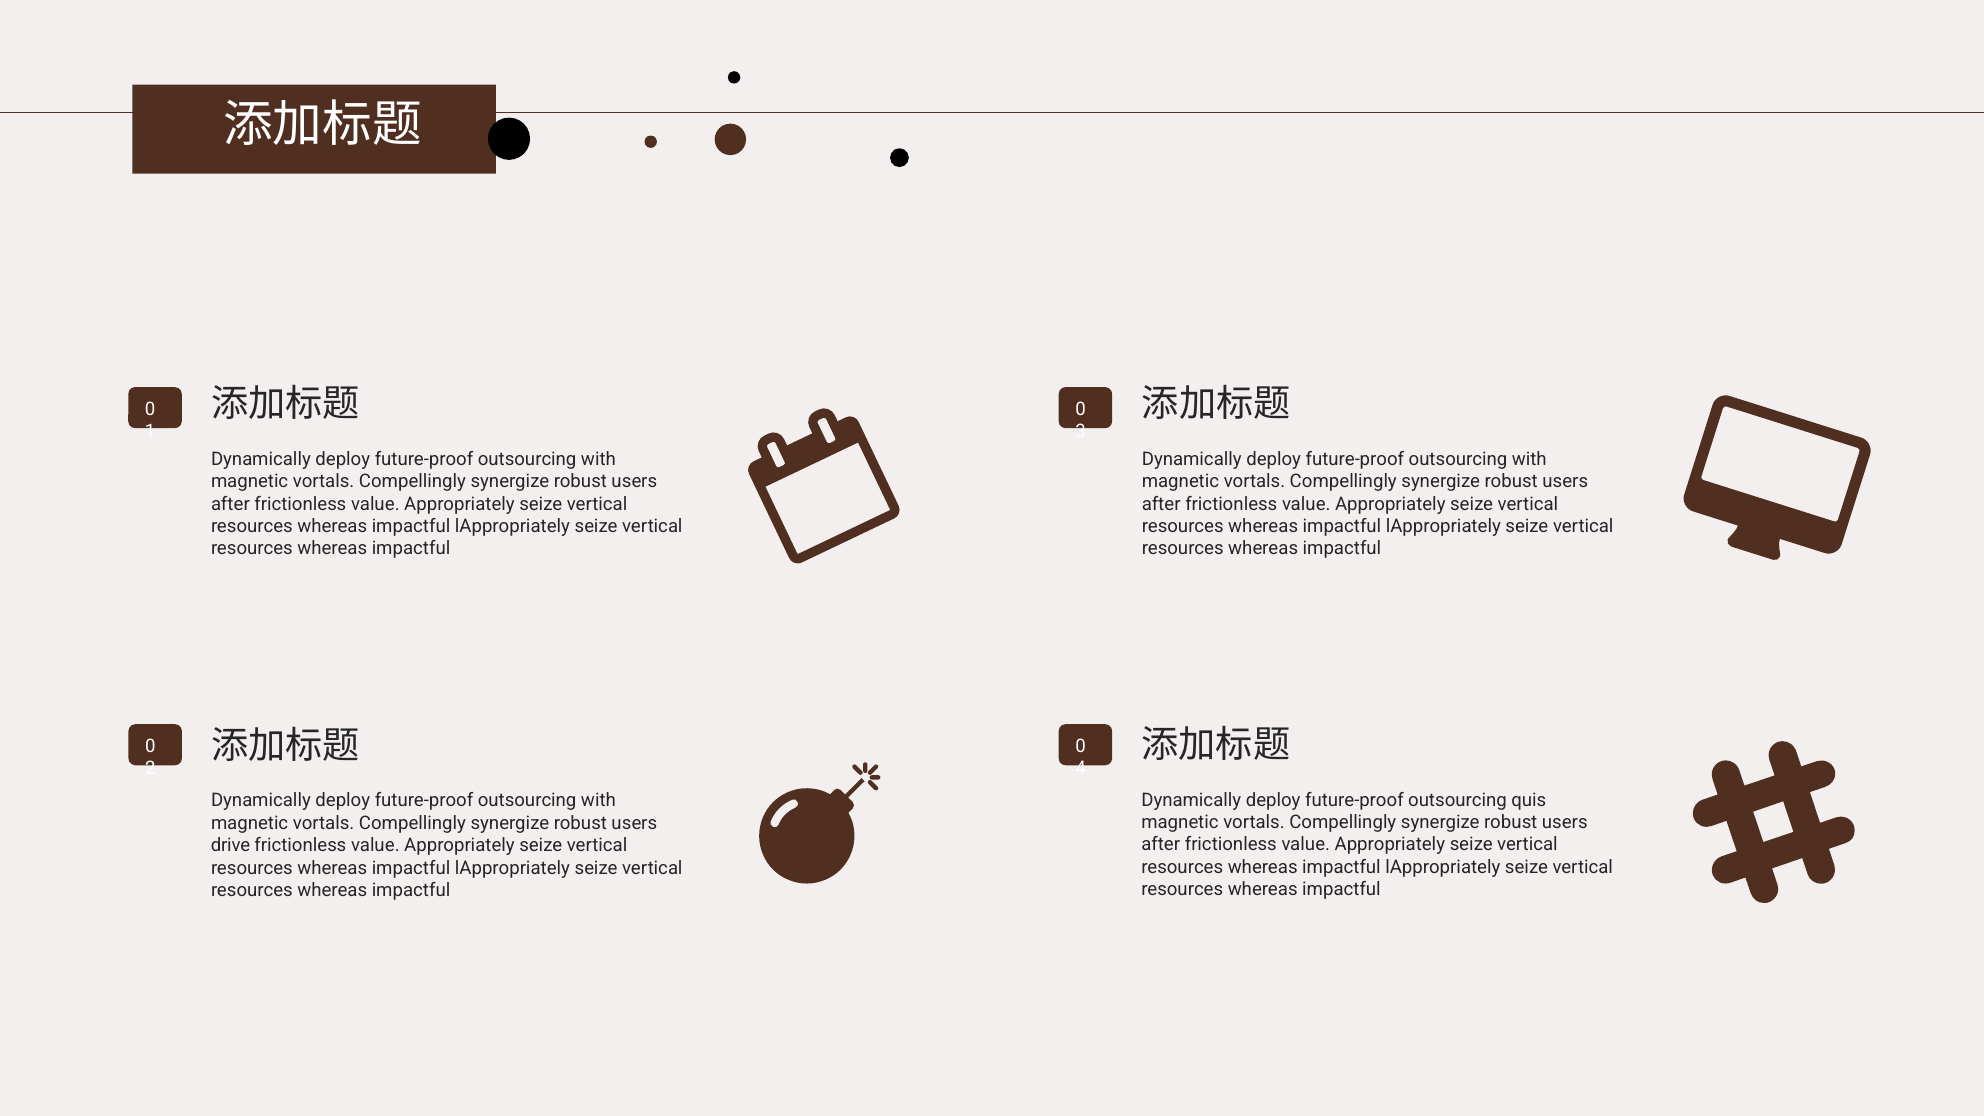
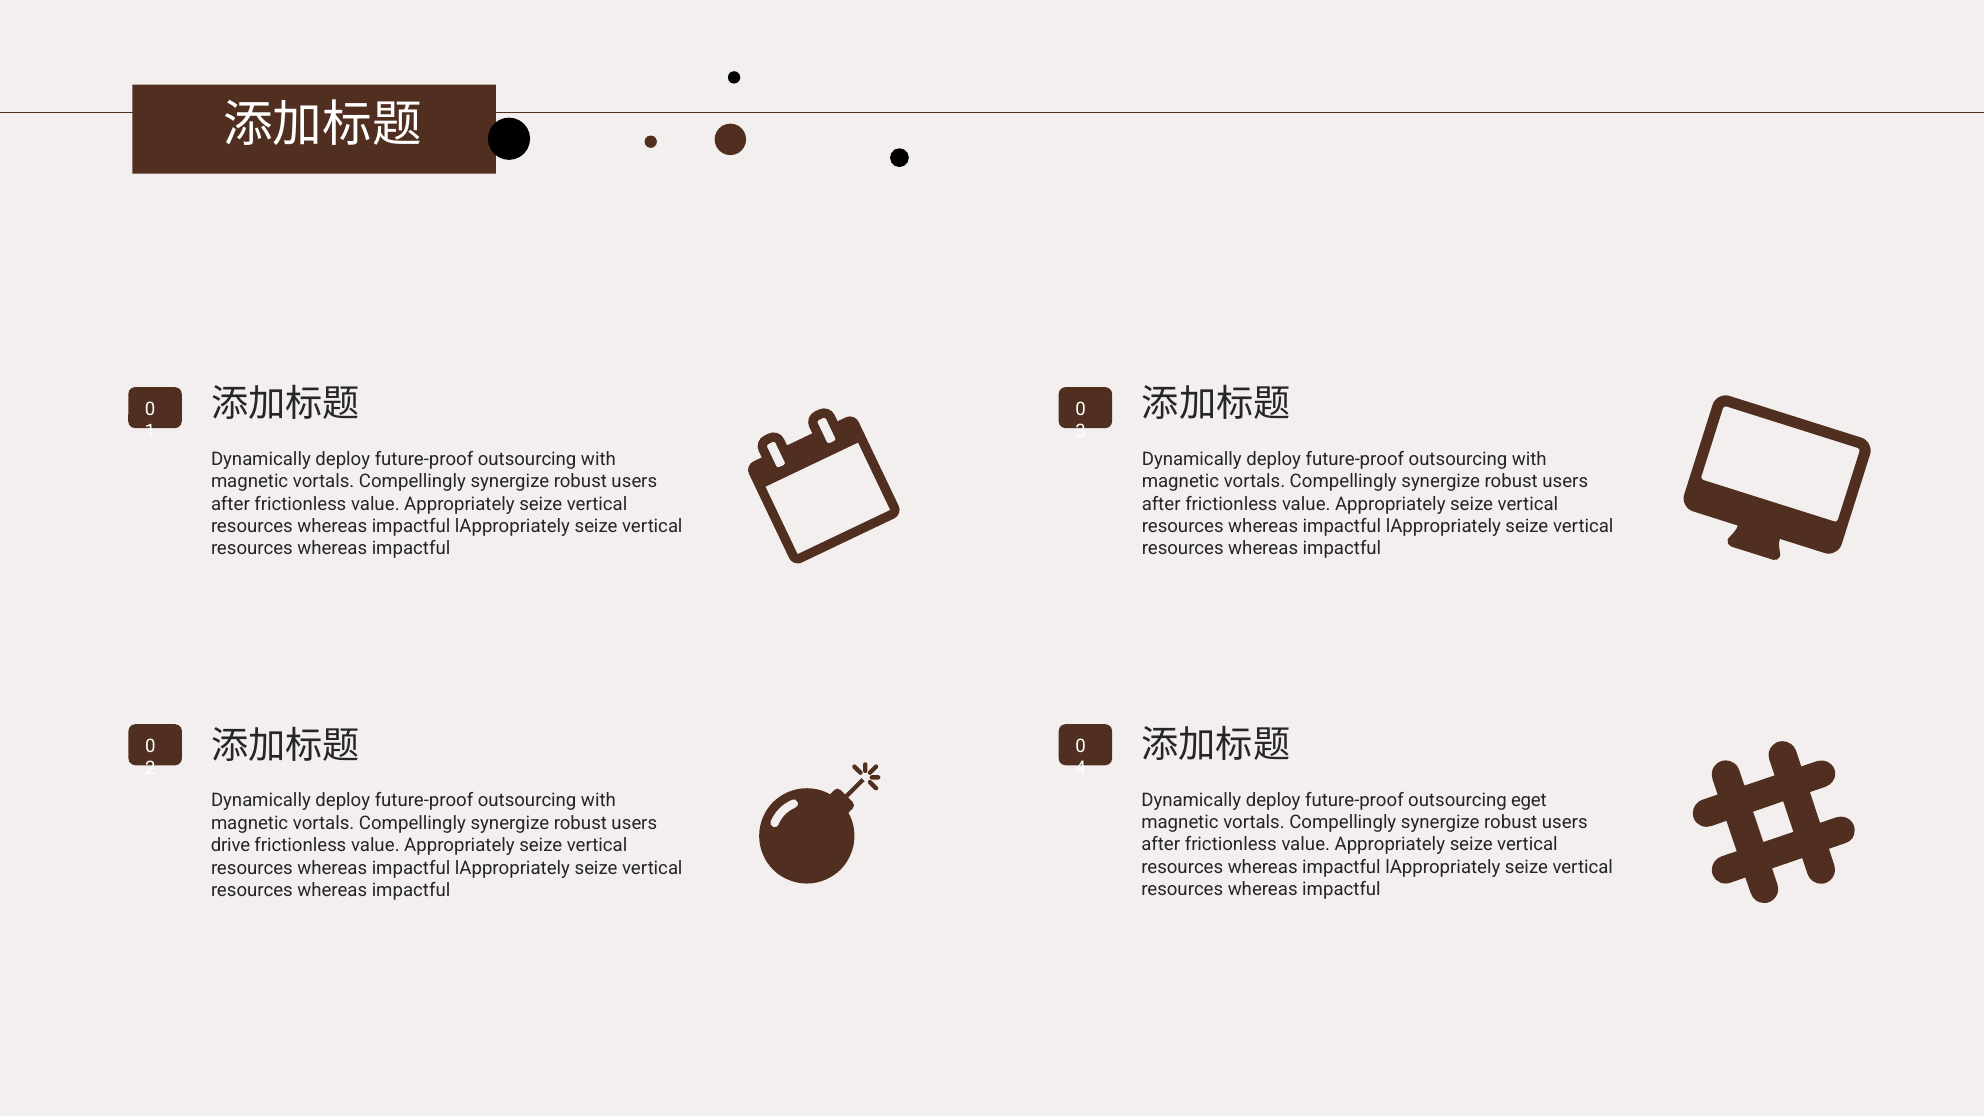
quis: quis -> eget
